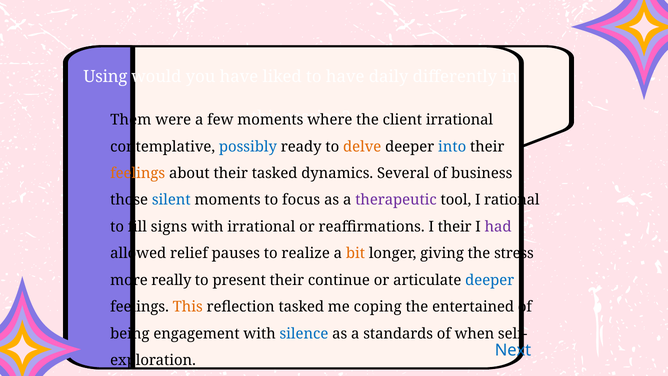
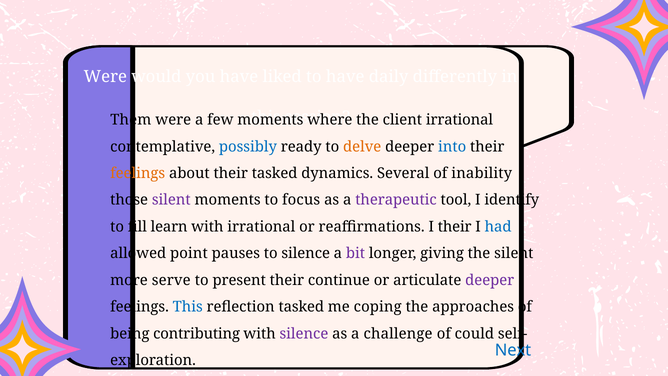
Using at (105, 77): Using -> Were
business: business -> inability
silent at (171, 200) colour: blue -> purple
rational: rational -> identify
signs: signs -> learn
had colour: purple -> blue
relief: relief -> point
to realize: realize -> silence
bit colour: orange -> purple
the stress: stress -> silent
really: really -> serve
deeper at (490, 280) colour: blue -> purple
This at (188, 307) colour: orange -> blue
entertained: entertained -> approaches
engagement: engagement -> contributing
silence at (304, 334) colour: blue -> purple
standards: standards -> challenge
when: when -> could
